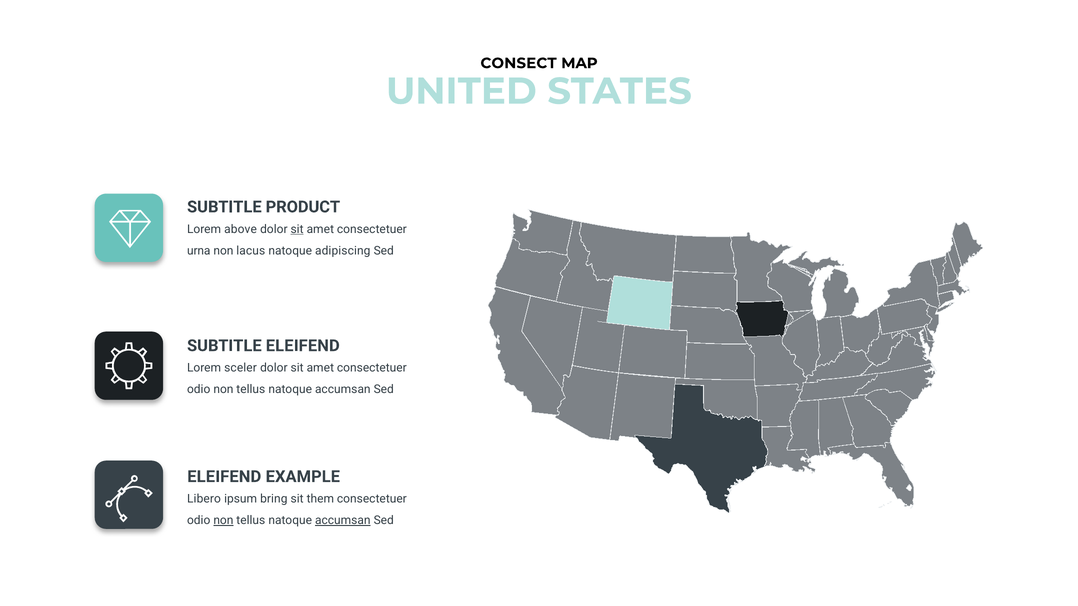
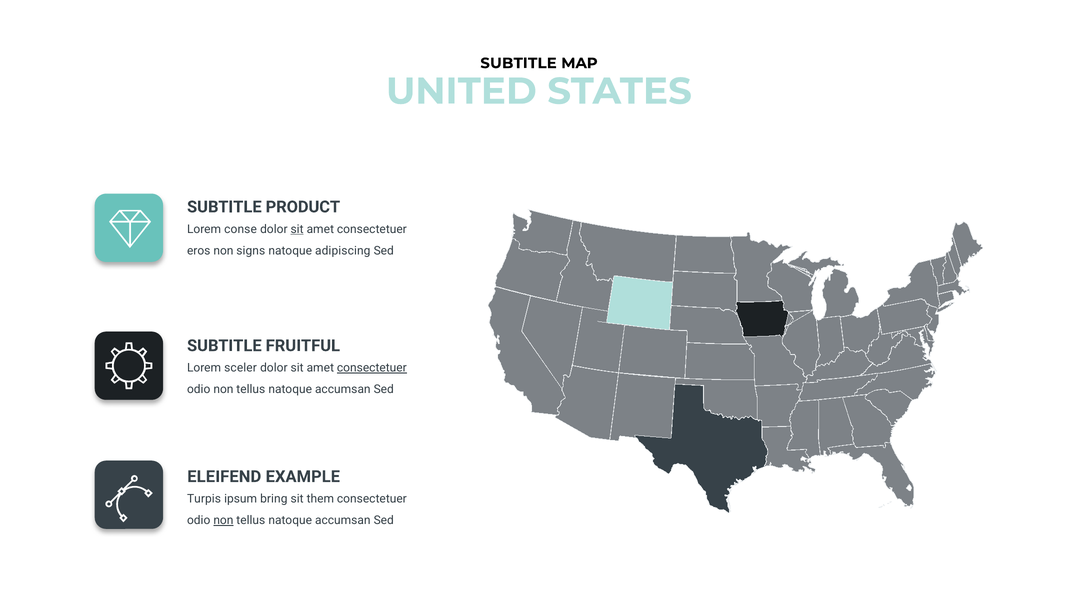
CONSECT at (519, 63): CONSECT -> SUBTITLE
above: above -> conse
urna: urna -> eros
lacus: lacus -> signs
SUBTITLE ELEIFEND: ELEIFEND -> FRUITFUL
consectetuer at (372, 368) underline: none -> present
Libero: Libero -> Turpis
accumsan at (343, 521) underline: present -> none
